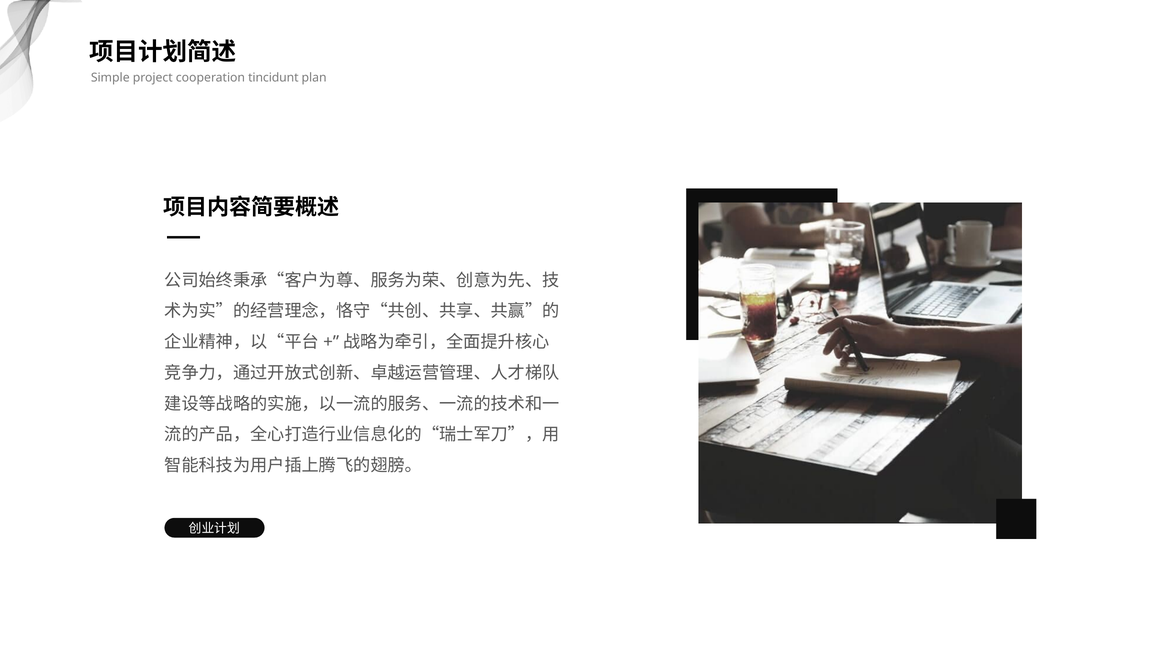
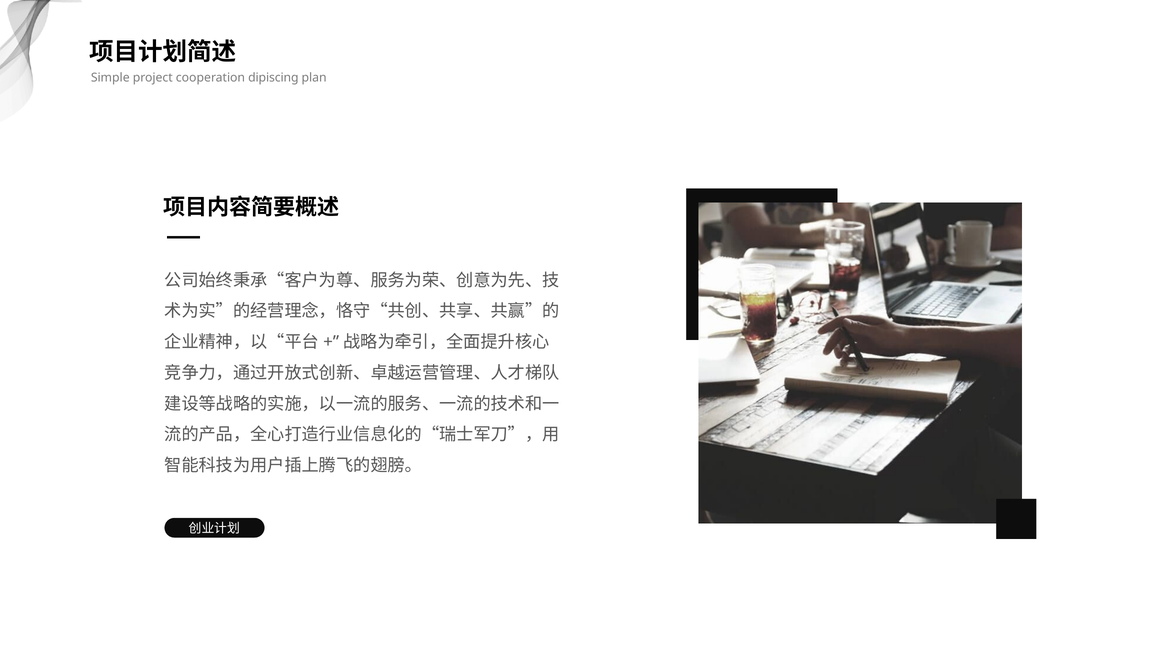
tincidunt: tincidunt -> dipiscing
